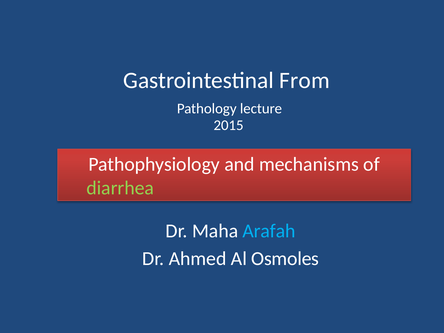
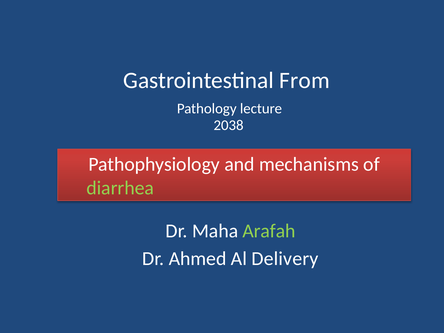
2015: 2015 -> 2038
Arafah colour: light blue -> light green
Osmoles: Osmoles -> Delivery
